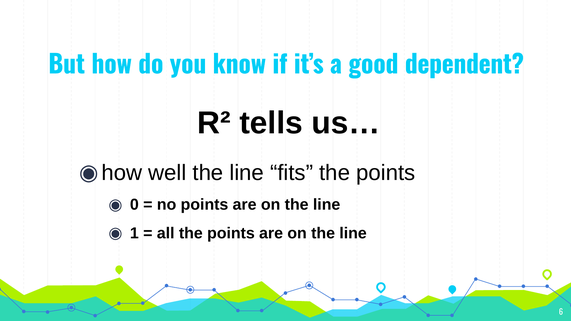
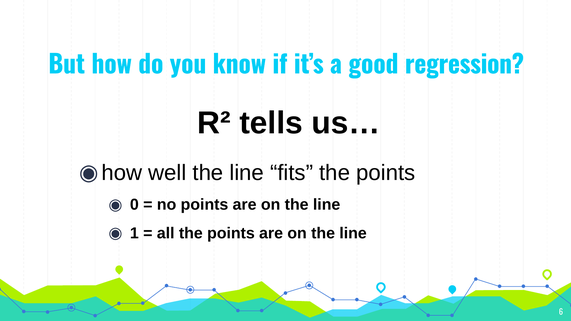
dependent: dependent -> regression
